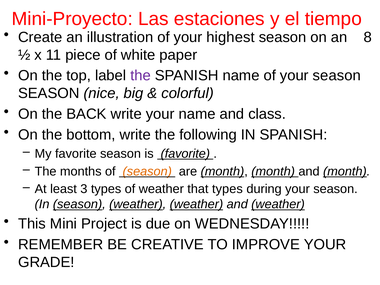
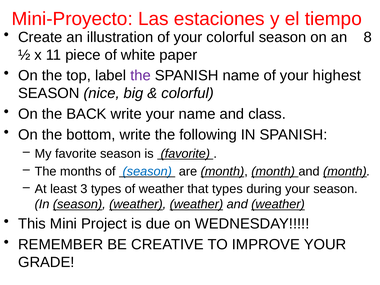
your highest: highest -> colorful
of your season: season -> highest
season at (147, 171) colour: orange -> blue
